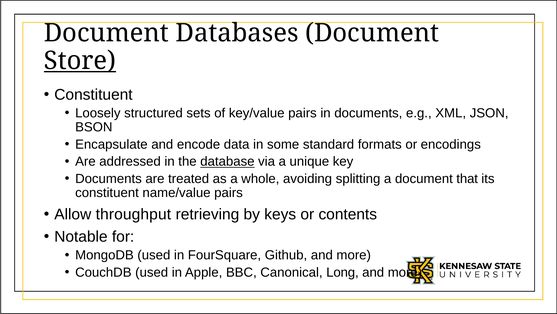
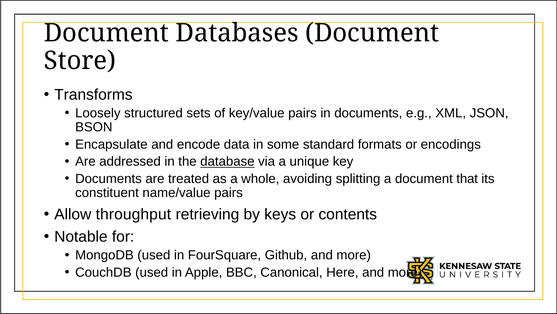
Store underline: present -> none
Constituent at (93, 94): Constituent -> Transforms
Long: Long -> Here
